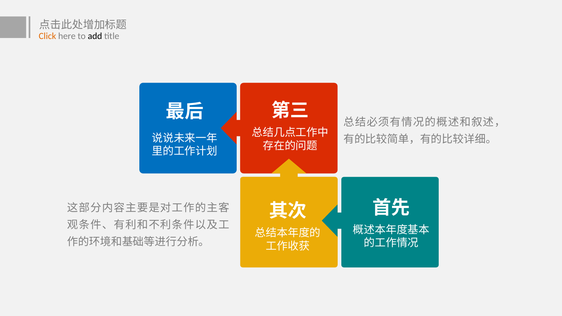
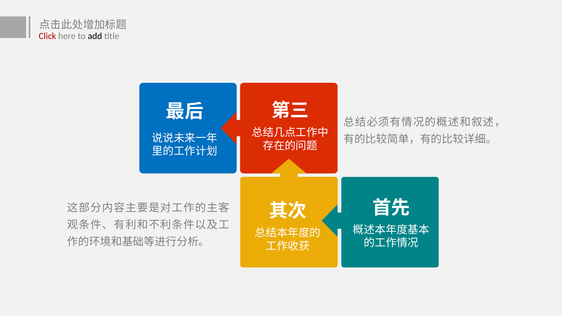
Click colour: orange -> red
